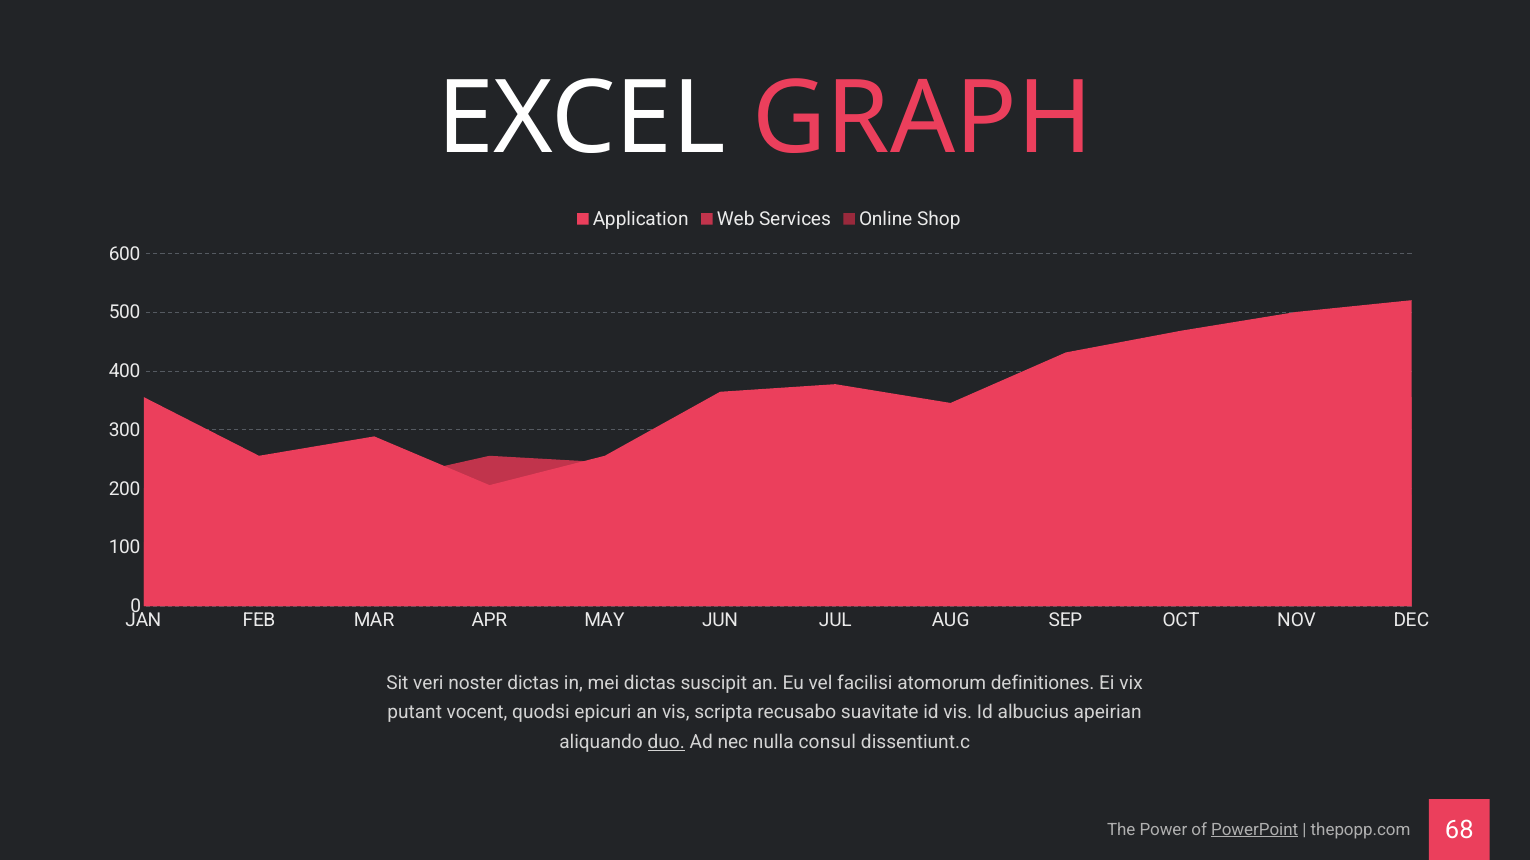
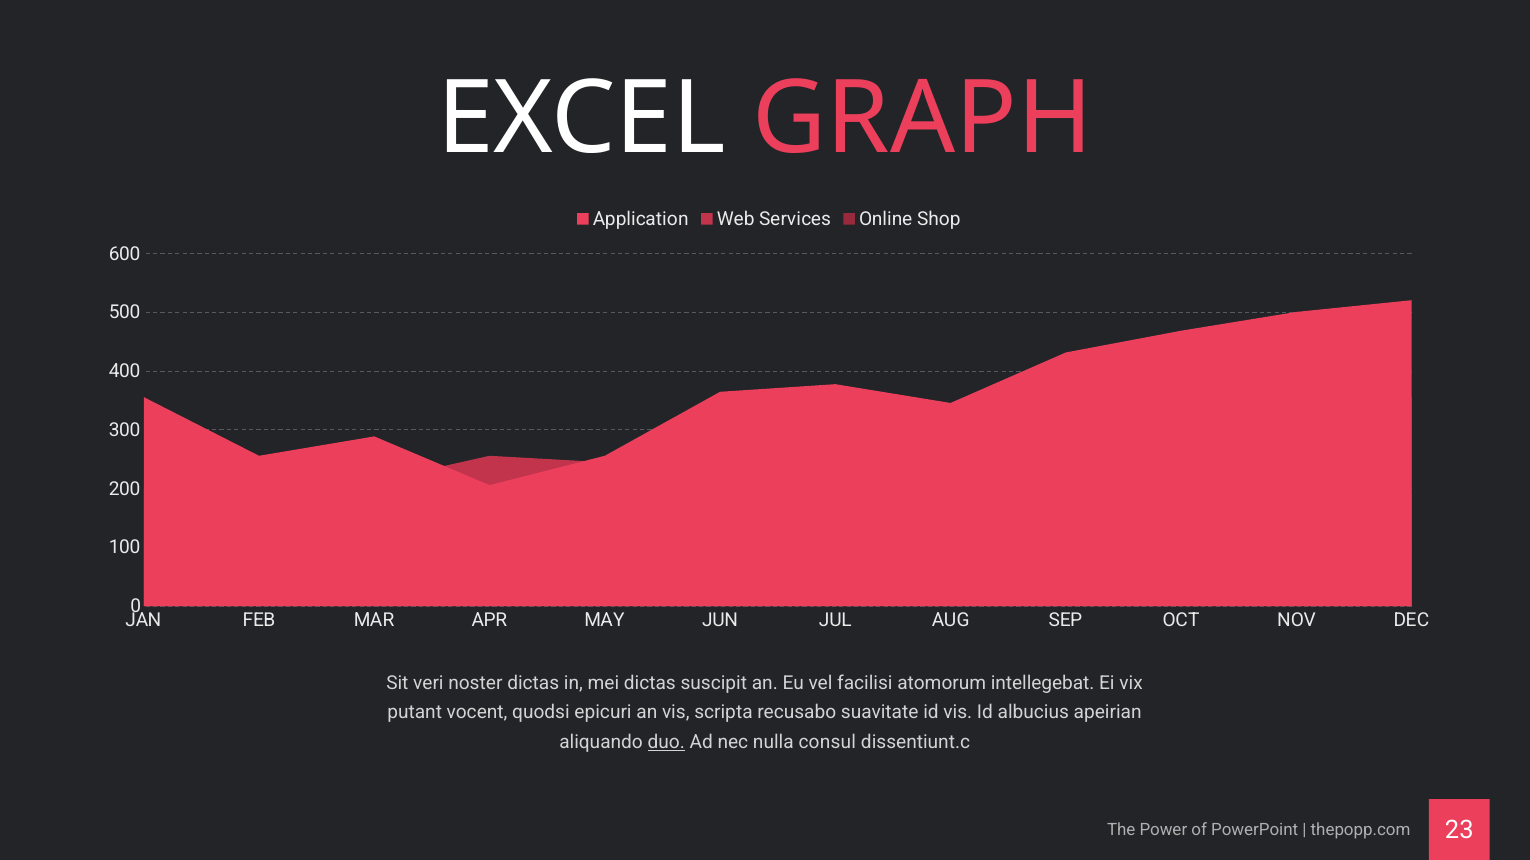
definitiones: definitiones -> intellegebat
PowerPoint underline: present -> none
68: 68 -> 23
